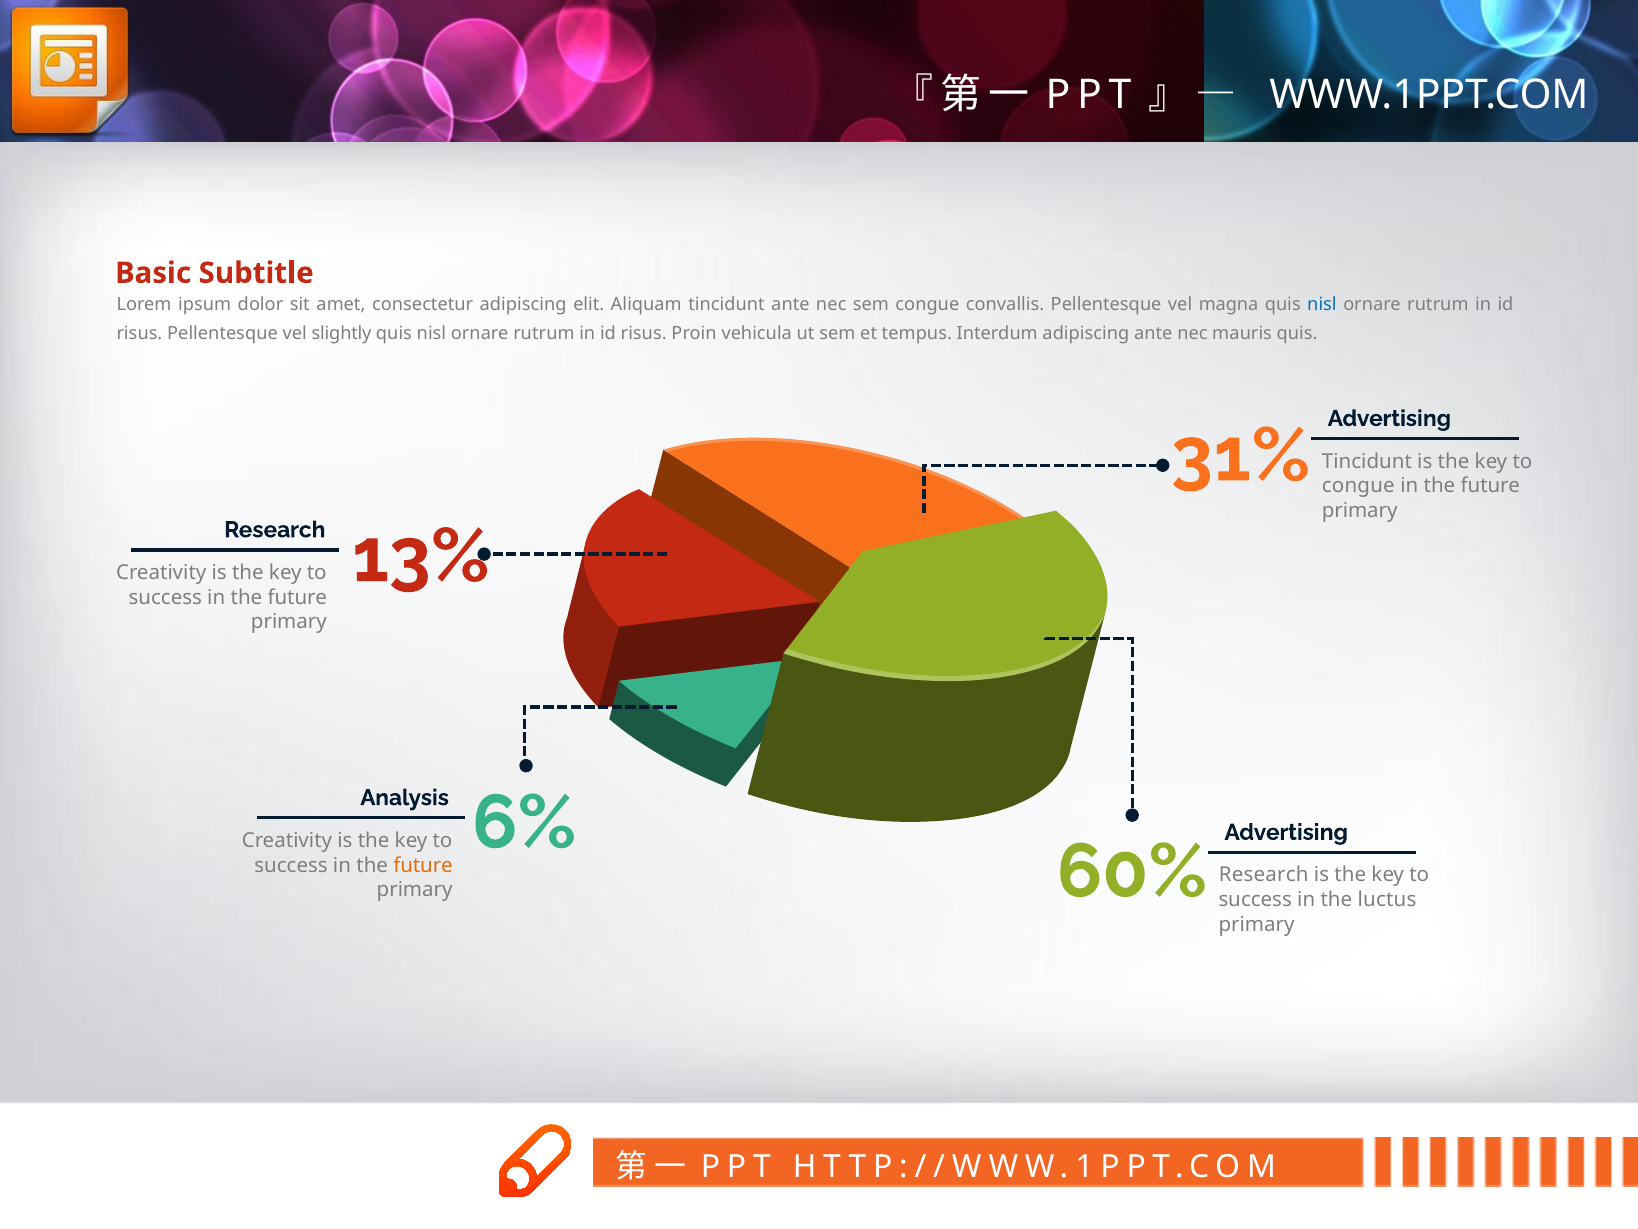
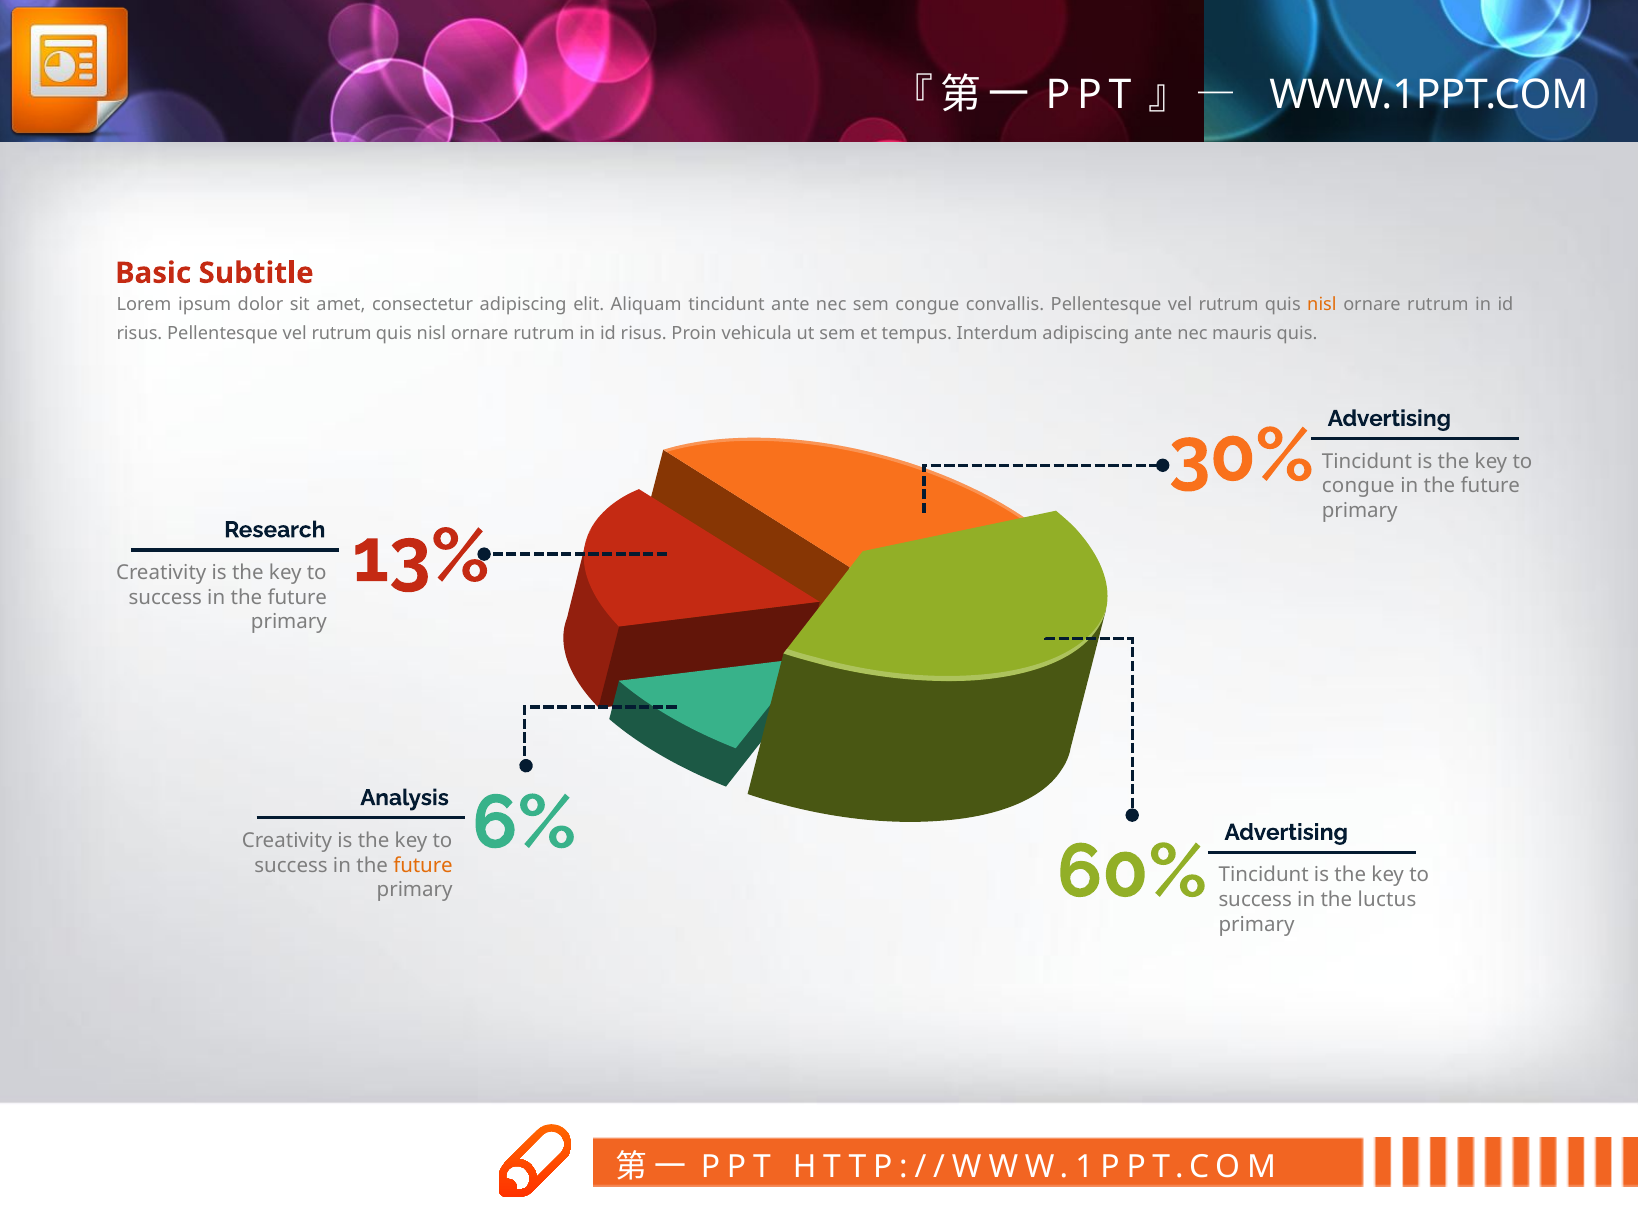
convallis Pellentesque vel magna: magna -> rutrum
nisl at (1322, 305) colour: blue -> orange
risus Pellentesque vel slightly: slightly -> rutrum
31%: 31% -> 30%
Research at (1264, 875): Research -> Tincidunt
